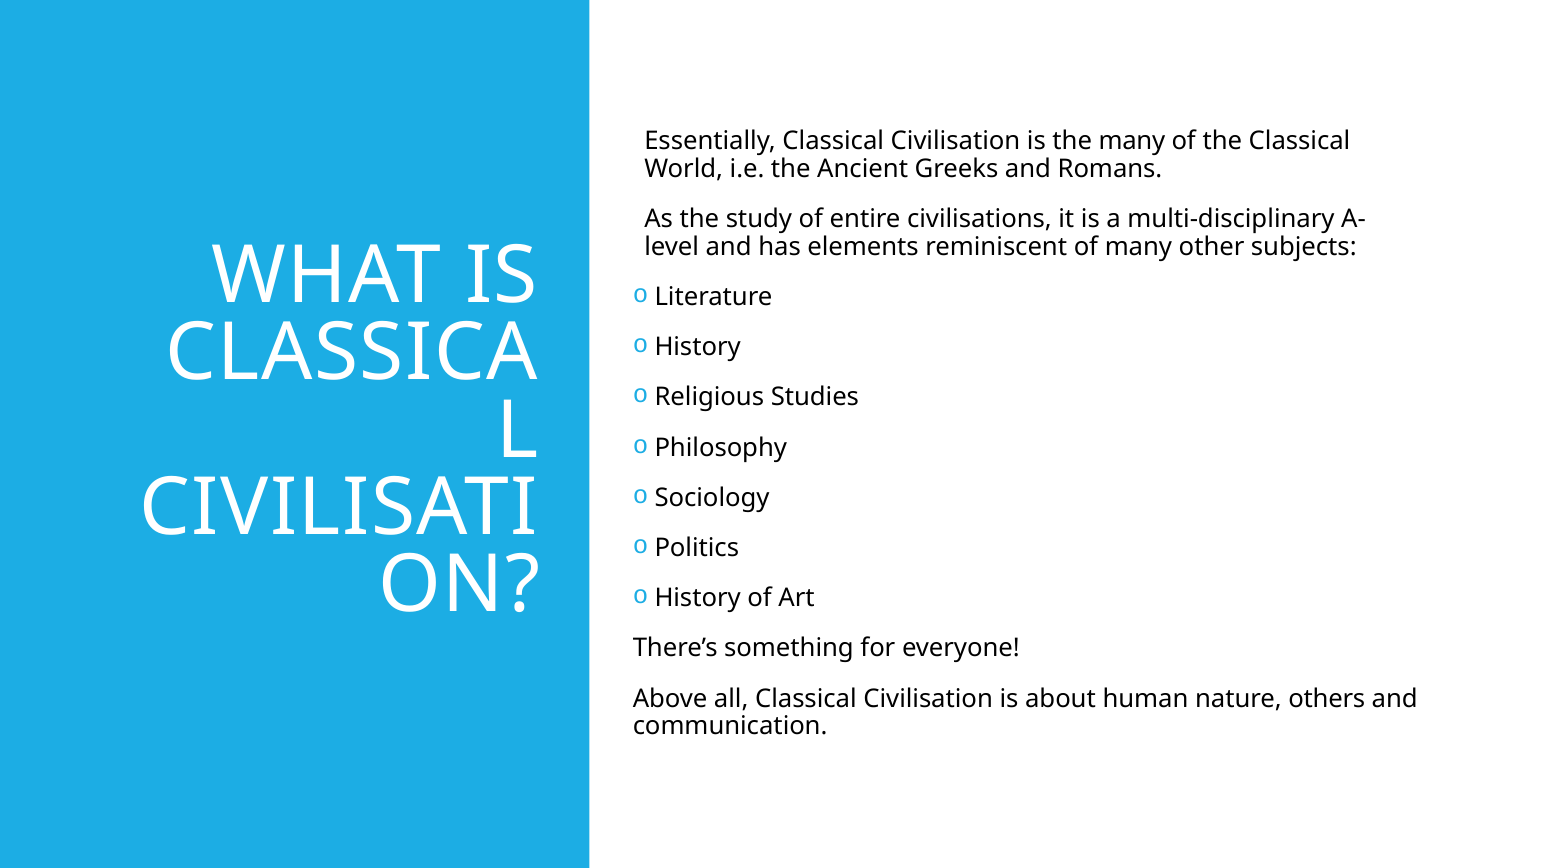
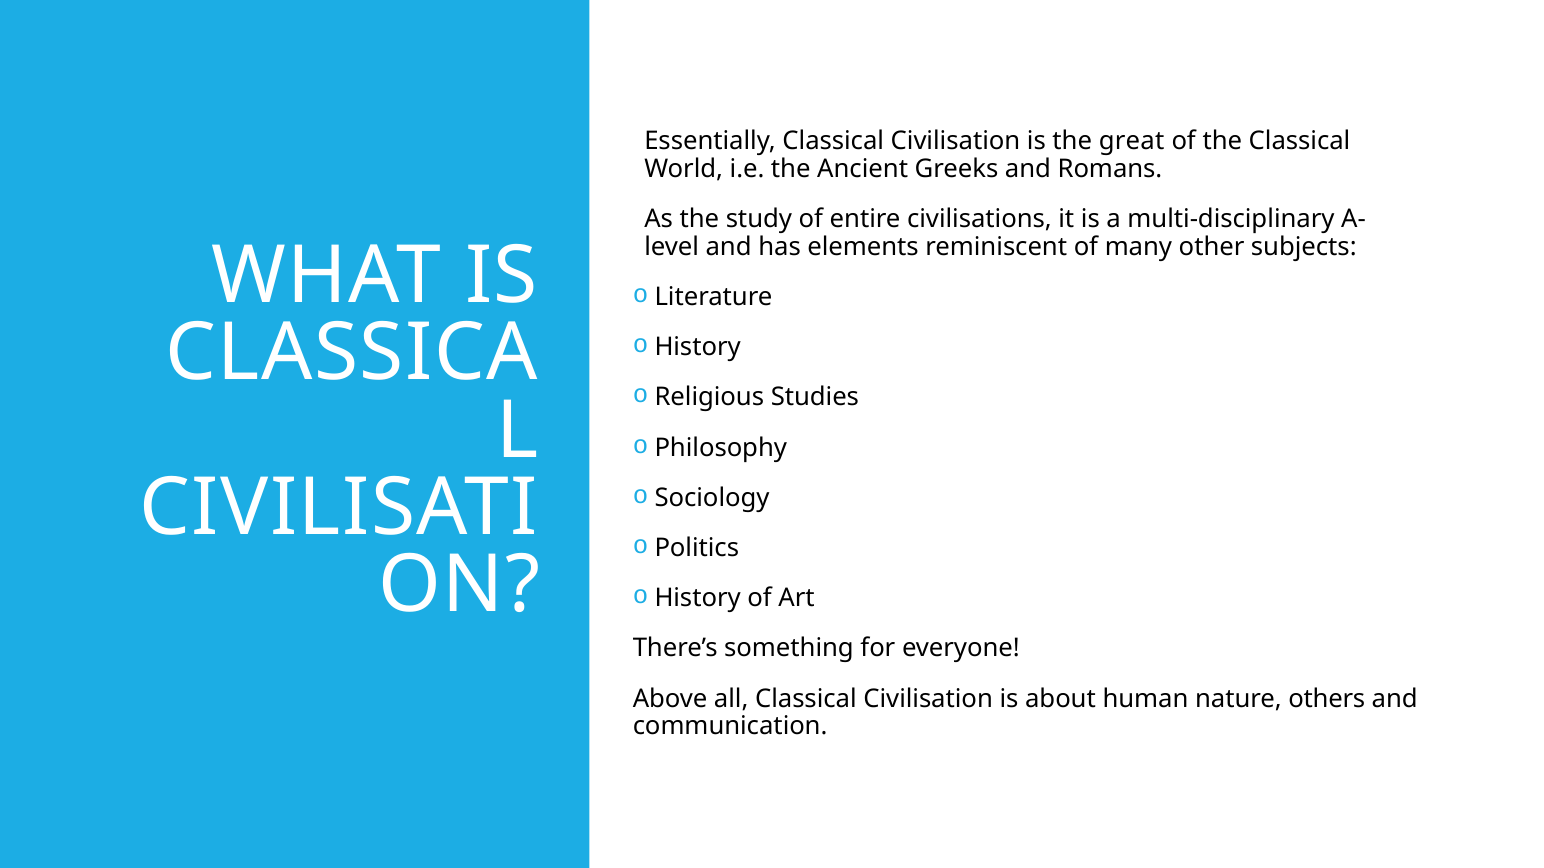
the many: many -> great
